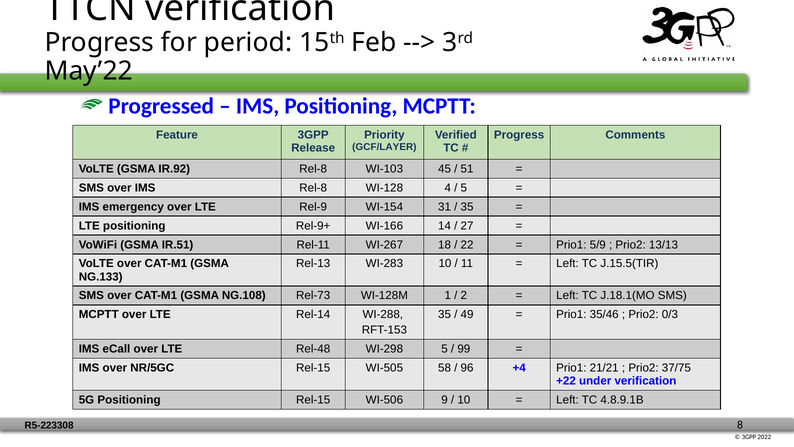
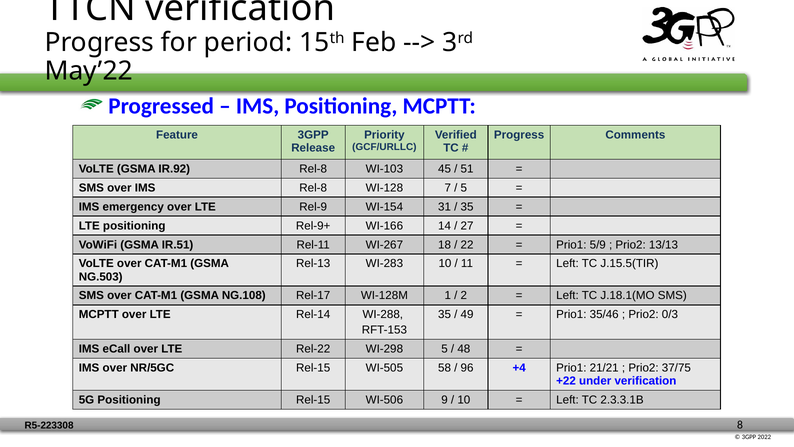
GCF/LAYER: GCF/LAYER -> GCF/URLLC
4: 4 -> 7
NG.133: NG.133 -> NG.503
Rel-73: Rel-73 -> Rel-17
Rel-48: Rel-48 -> Rel-22
99: 99 -> 48
4.8.9.1B: 4.8.9.1B -> 2.3.3.1B
